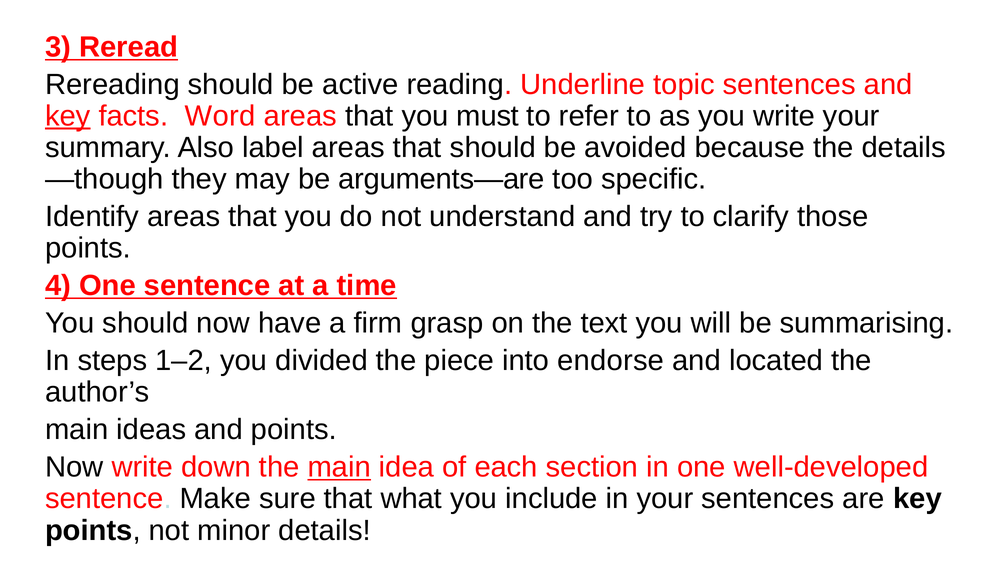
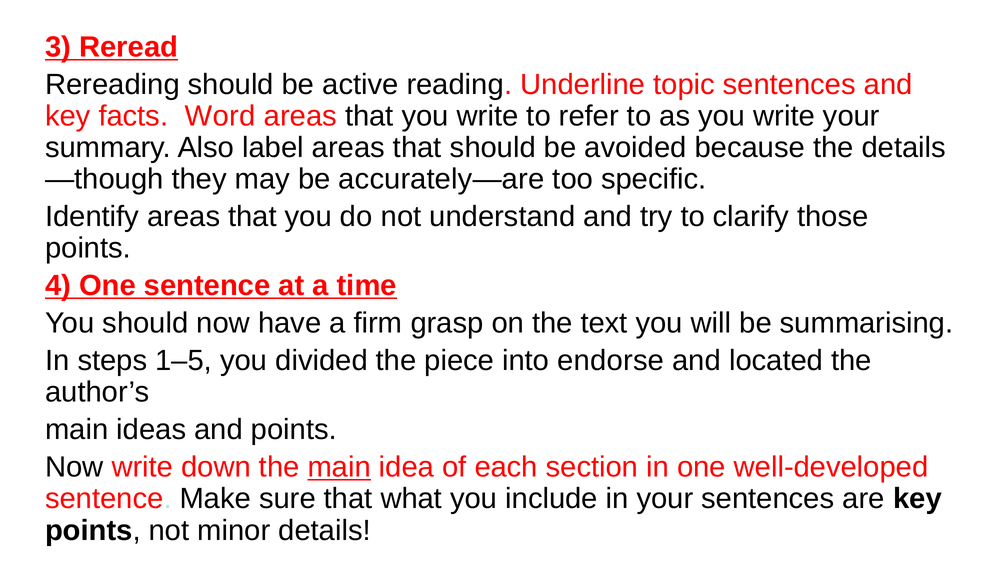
key at (68, 116) underline: present -> none
that you must: must -> write
arguments—are: arguments—are -> accurately—are
1–2: 1–2 -> 1–5
